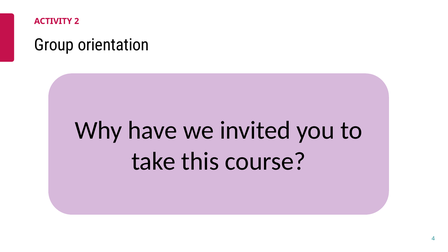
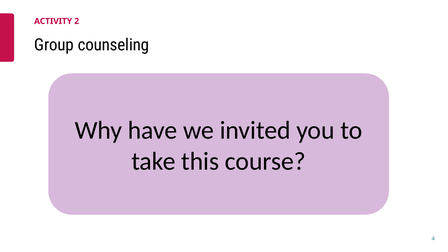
orientation: orientation -> counseling
